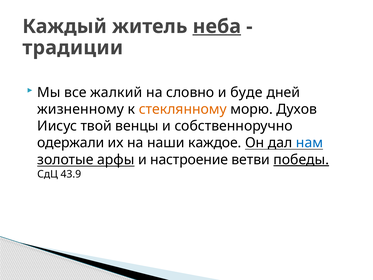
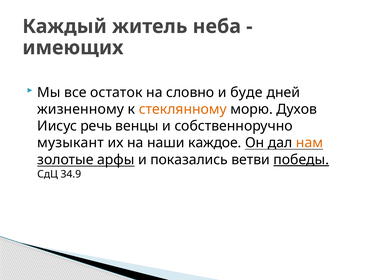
неба underline: present -> none
традиции: традиции -> имеющих
жалкий: жалкий -> остаток
твой: твой -> речь
одержали: одержали -> музыкант
нам colour: blue -> orange
настроение: настроение -> показались
43.9: 43.9 -> 34.9
